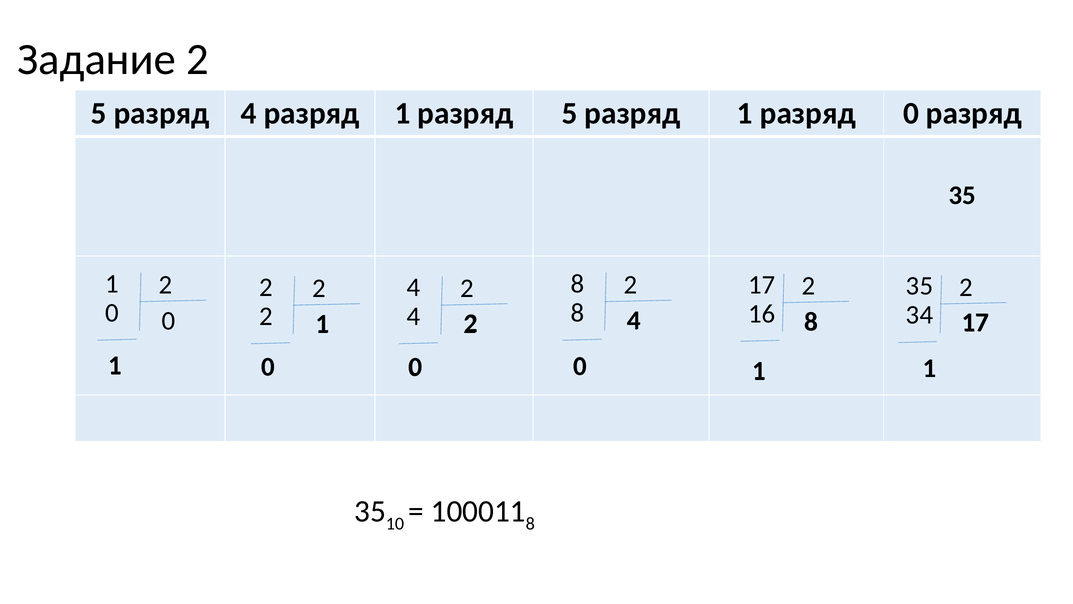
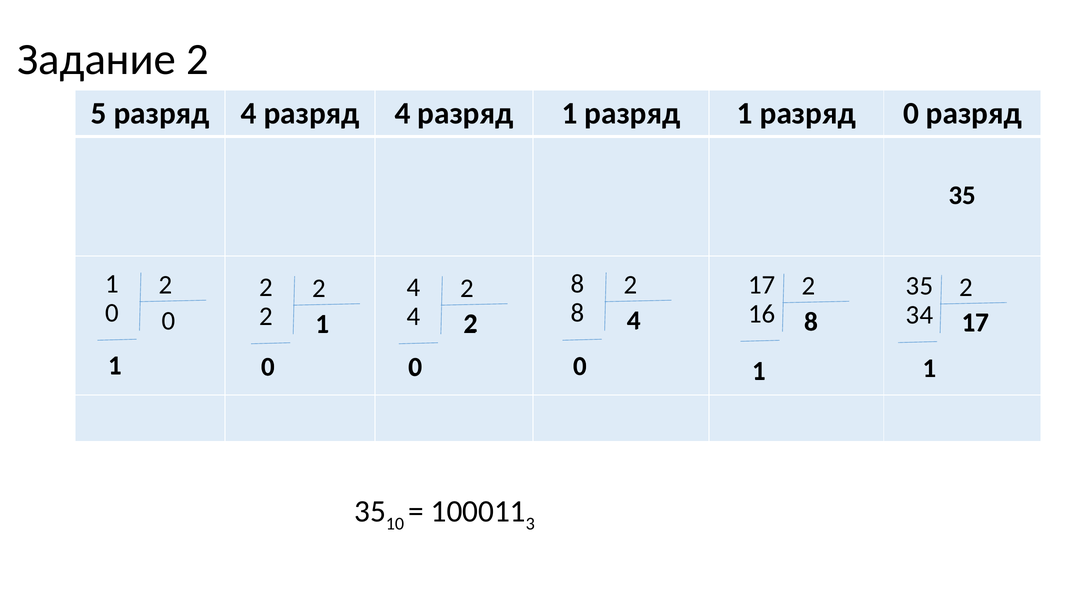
4 разряд 1: 1 -> 4
5 at (569, 114): 5 -> 1
8 at (530, 523): 8 -> 3
